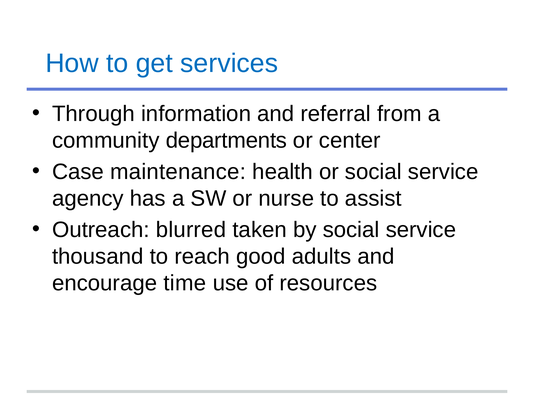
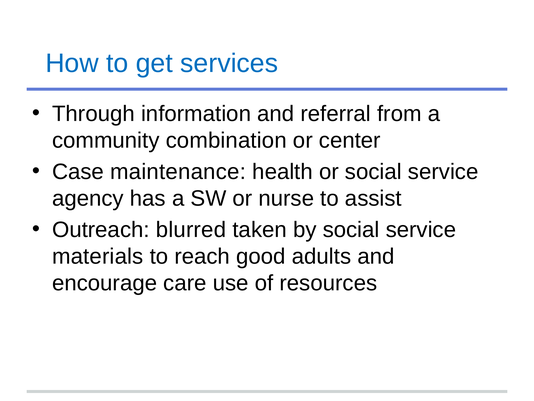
departments: departments -> combination
thousand: thousand -> materials
time: time -> care
